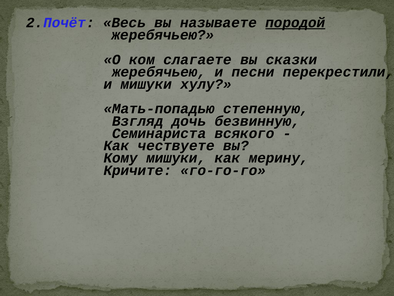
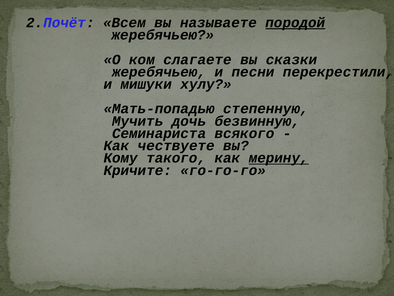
Весь: Весь -> Всем
Взгляд: Взгляд -> Мучить
Кому мишуки: мишуки -> такого
мерину underline: none -> present
